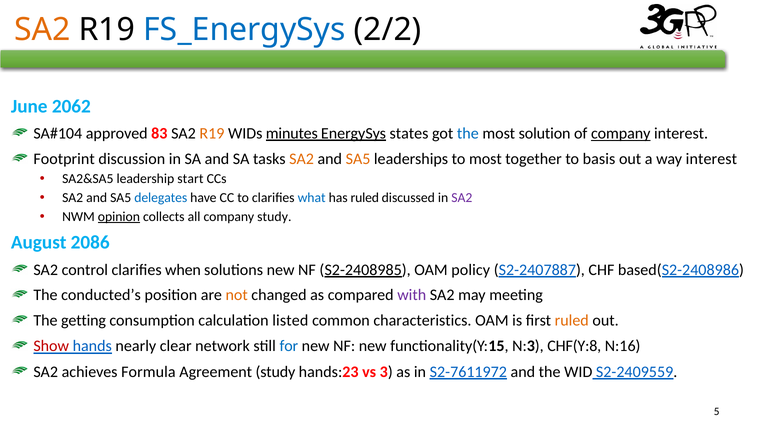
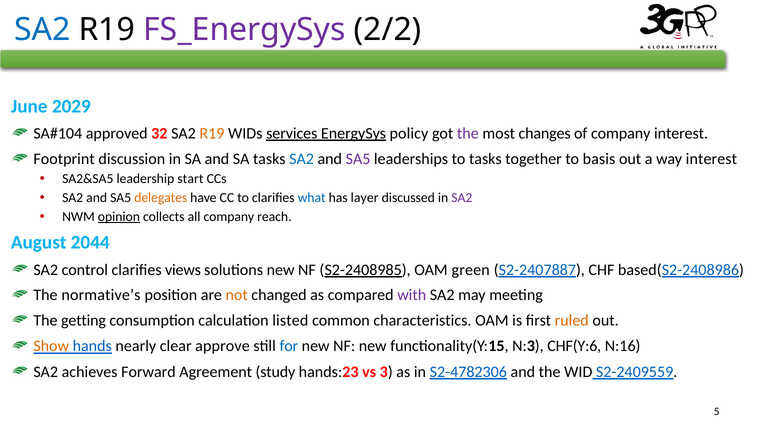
SA2 at (42, 30) colour: orange -> blue
FS_EnergySys colour: blue -> purple
2062: 2062 -> 2029
83: 83 -> 32
minutes: minutes -> services
states: states -> policy
the at (468, 133) colour: blue -> purple
solution: solution -> changes
company at (621, 133) underline: present -> none
SA2 at (302, 159) colour: orange -> blue
SA5 at (358, 159) colour: orange -> purple
to most: most -> tasks
delegates colour: blue -> orange
has ruled: ruled -> layer
company study: study -> reach
2086: 2086 -> 2044
when: when -> views
policy: policy -> green
conducted’s: conducted’s -> normative’s
Show colour: red -> orange
network: network -> approve
CHF(Y:8: CHF(Y:8 -> CHF(Y:6
Formula: Formula -> Forward
S2-7611972: S2-7611972 -> S2-4782306
